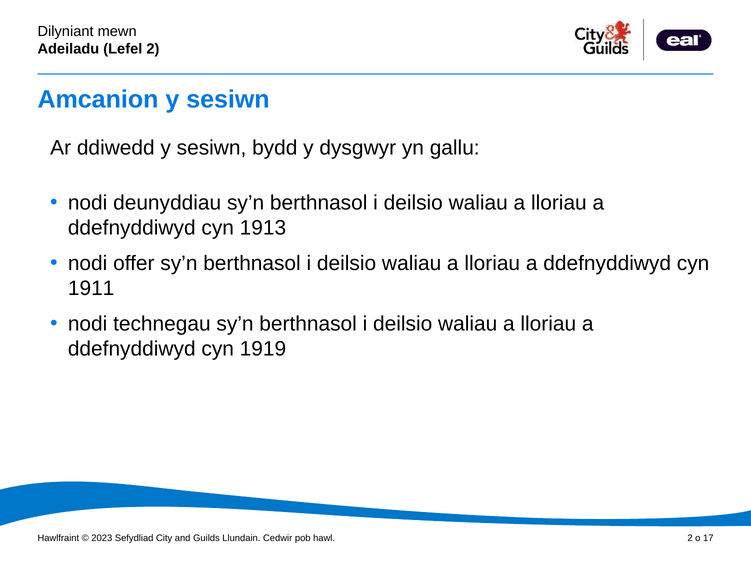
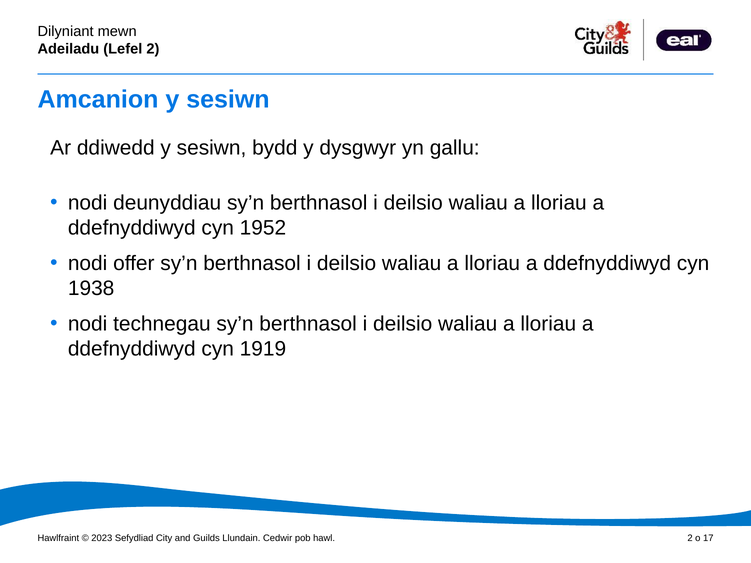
1913: 1913 -> 1952
1911: 1911 -> 1938
